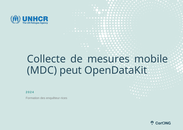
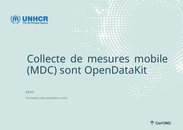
peut: peut -> sont
